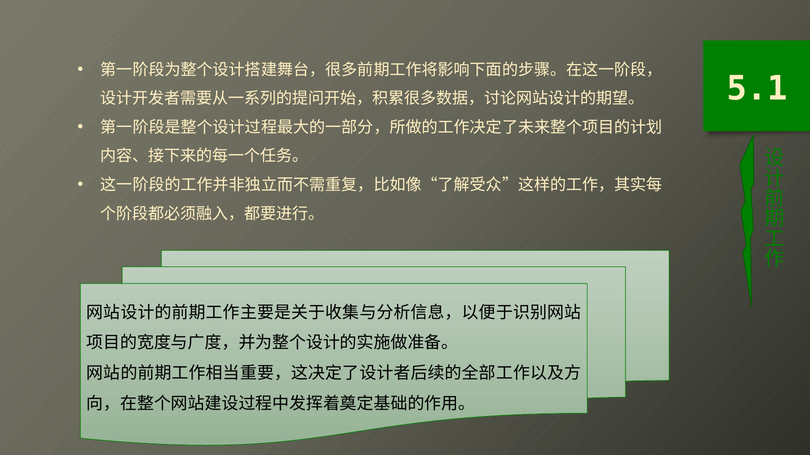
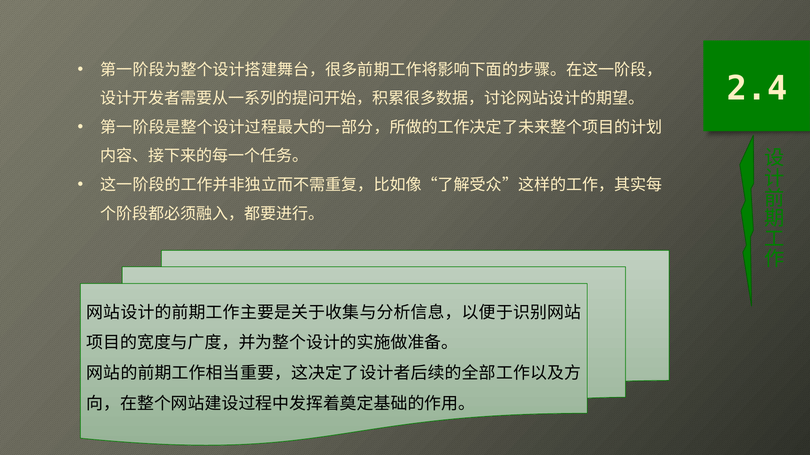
5.1: 5.1 -> 2.4
